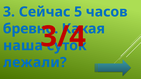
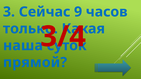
5: 5 -> 9
бревно: бревно -> только
лежали: лежали -> прямой
